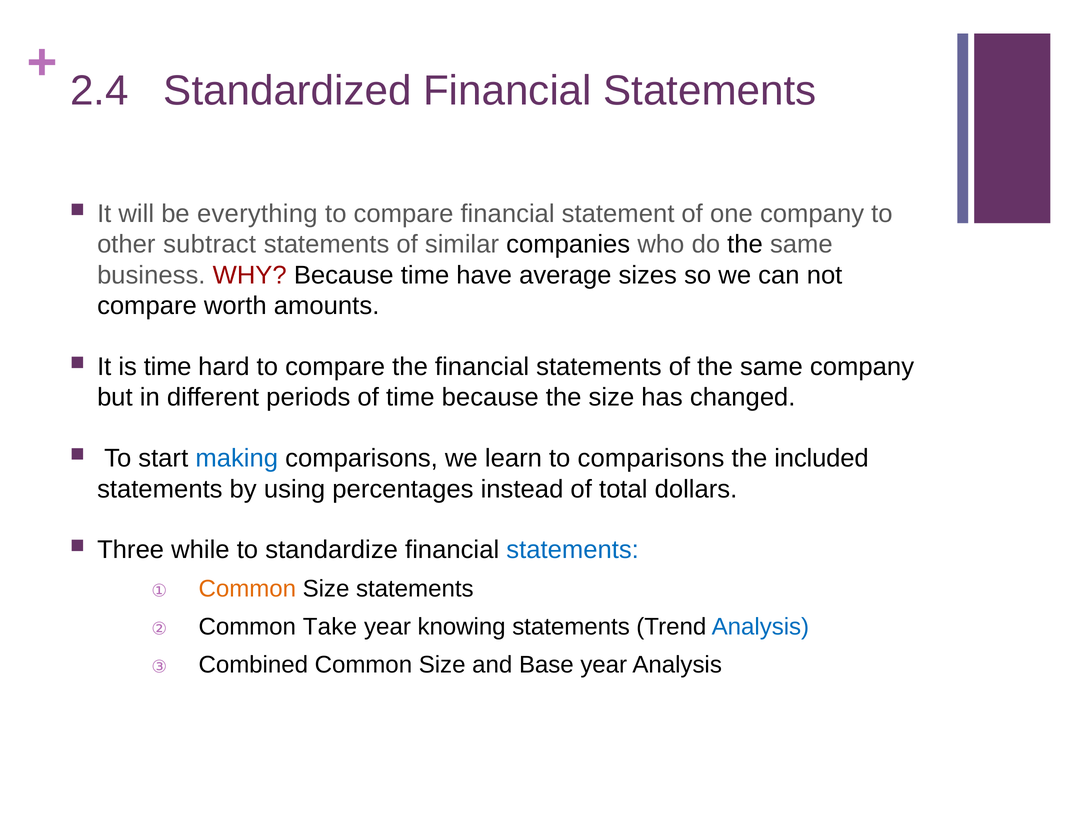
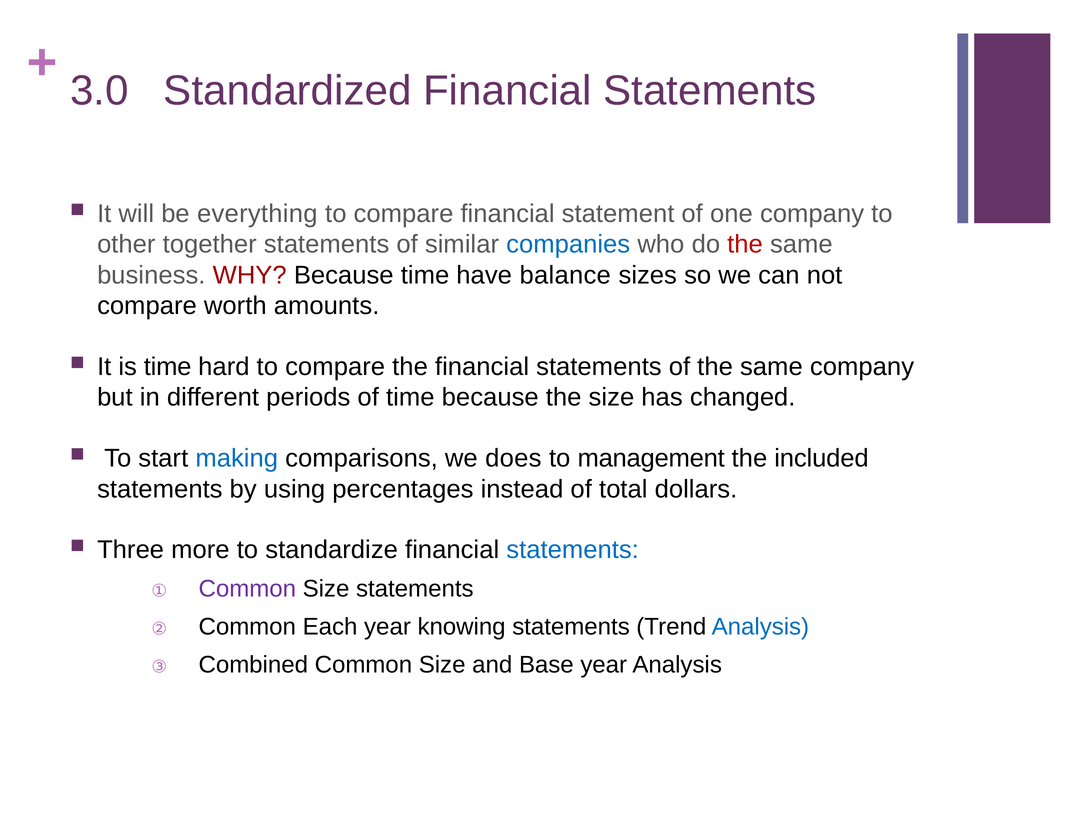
2.4: 2.4 -> 3.0
subtract: subtract -> together
companies colour: black -> blue
the at (745, 245) colour: black -> red
average: average -> balance
learn: learn -> does
to comparisons: comparisons -> management
while: while -> more
Common at (247, 589) colour: orange -> purple
Take: Take -> Each
